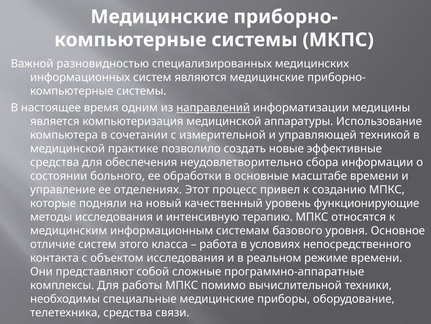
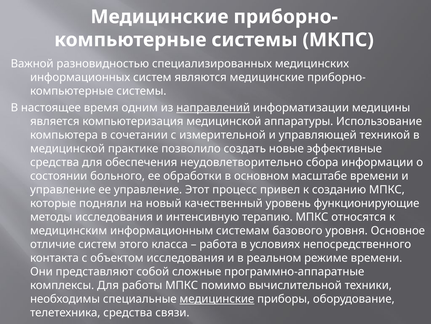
основные: основные -> основном
ее отделениях: отделениях -> управление
медицинские at (217, 298) underline: none -> present
